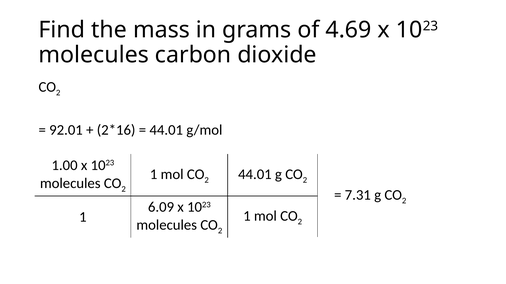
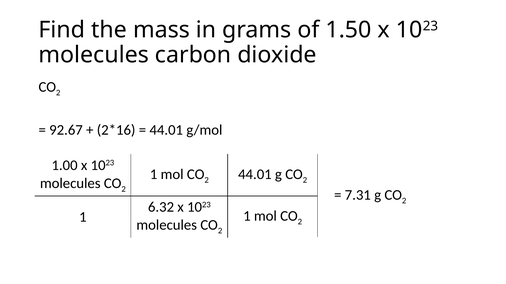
4.69: 4.69 -> 1.50
92.01: 92.01 -> 92.67
6.09: 6.09 -> 6.32
